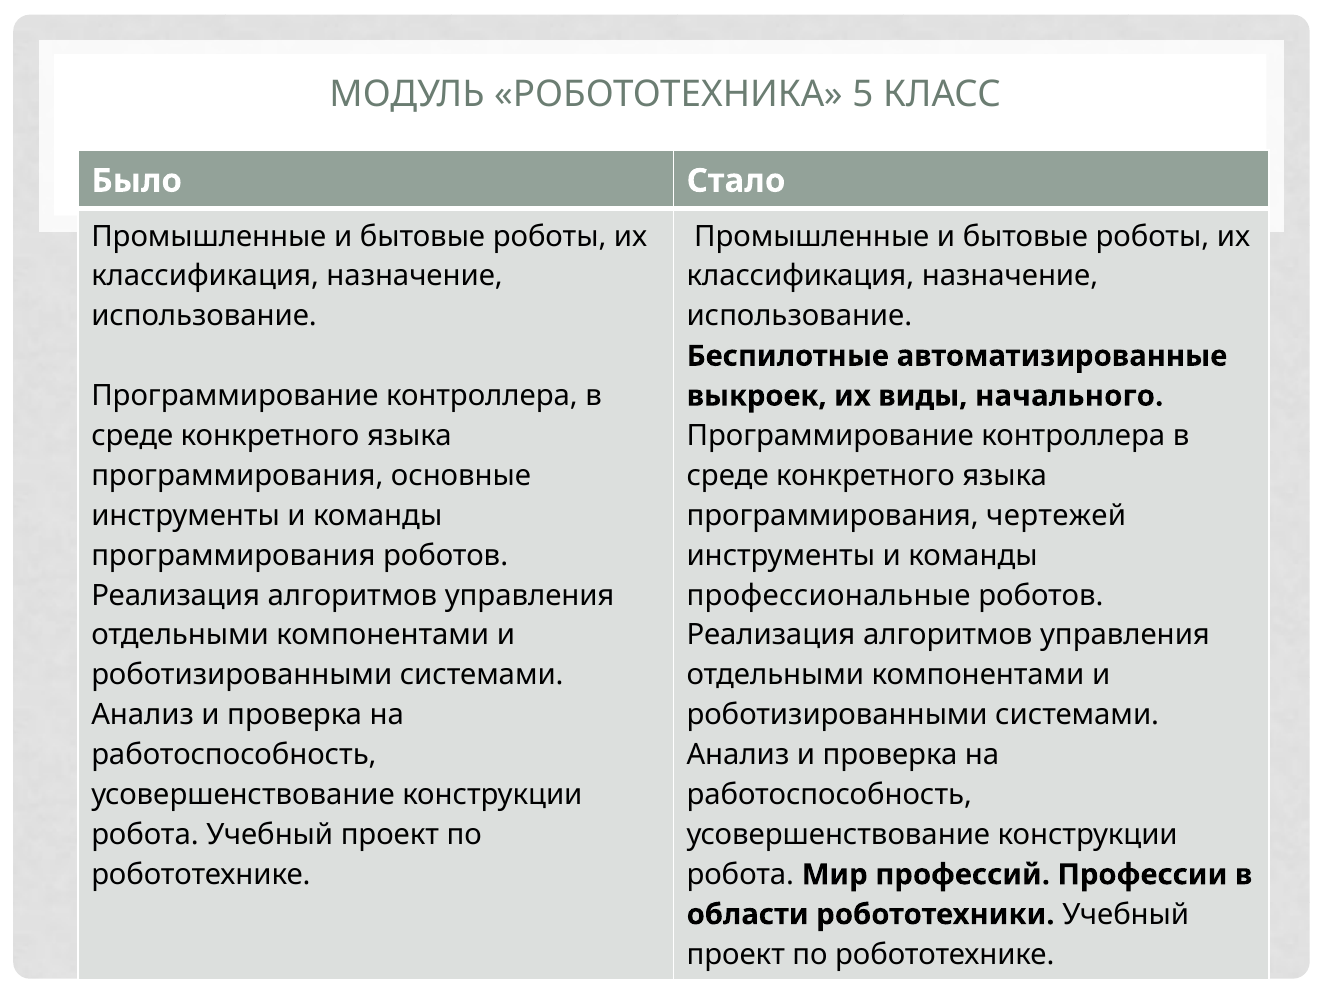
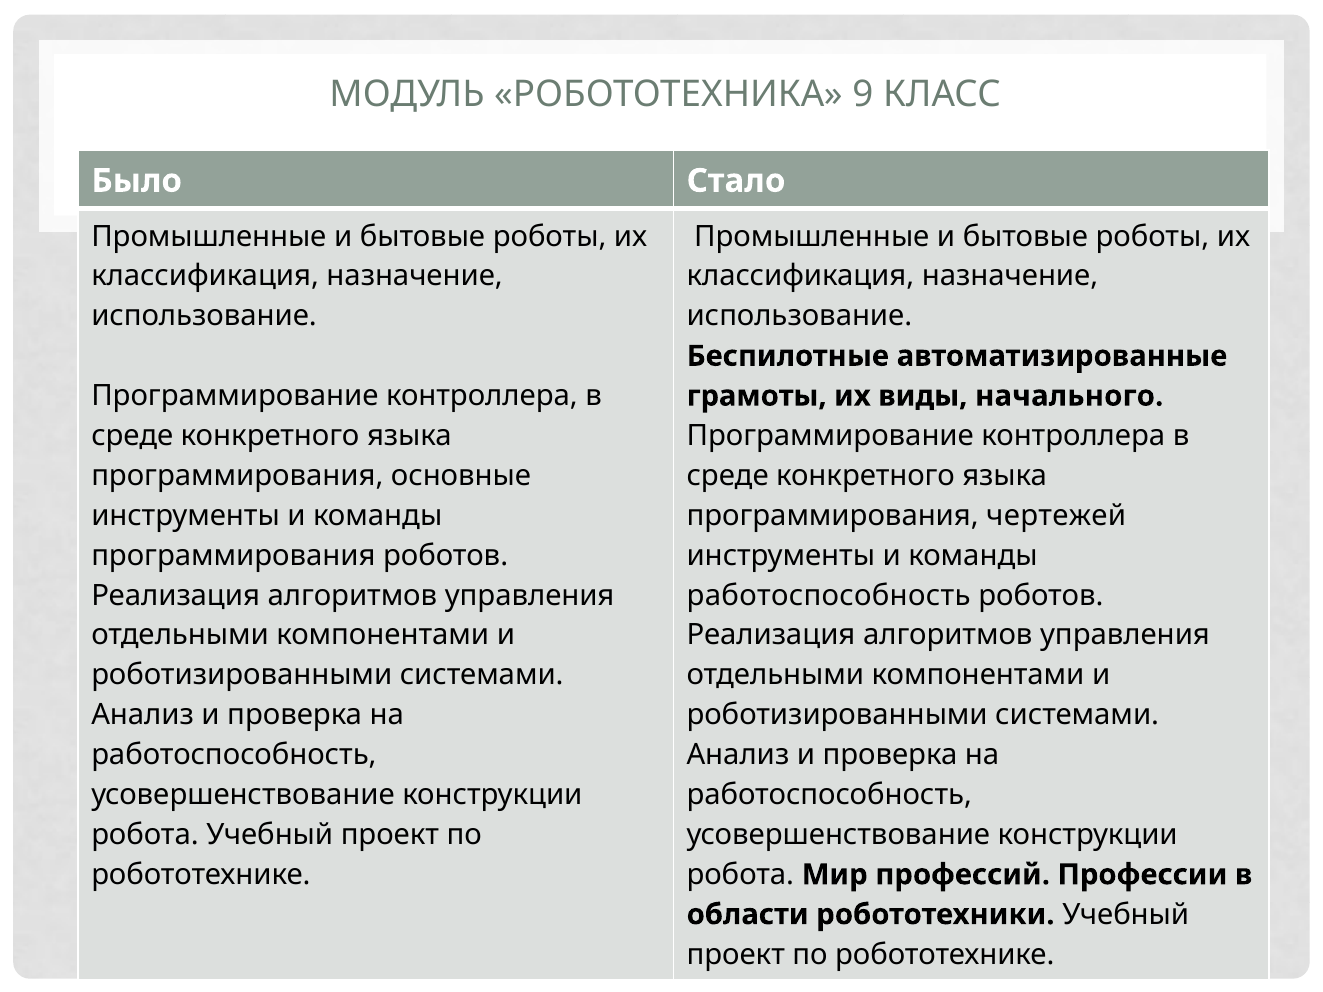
5: 5 -> 9
выкроек: выкроек -> грамоты
профессиональные at (829, 596): профессиональные -> работоспособность
